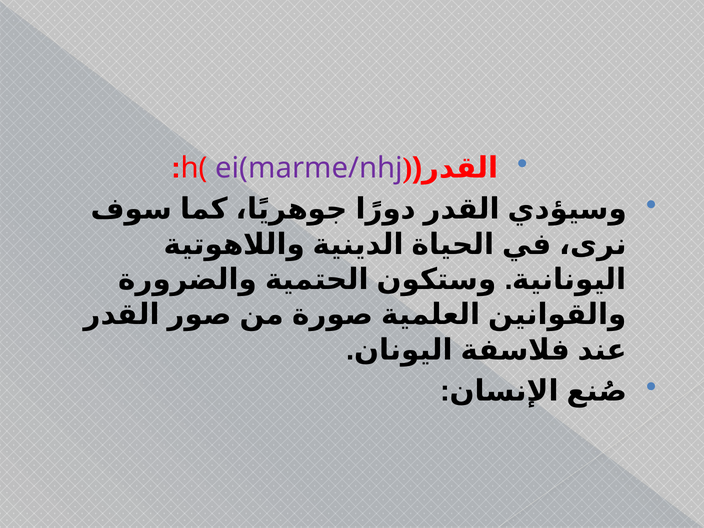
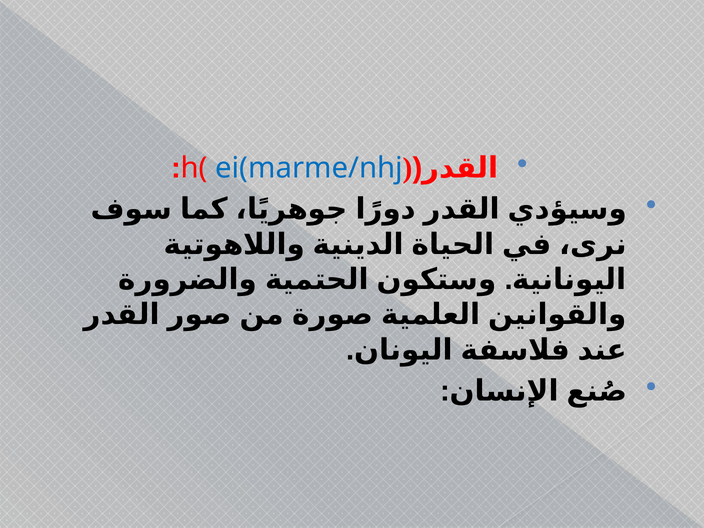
ei(marme/nhj colour: purple -> blue
